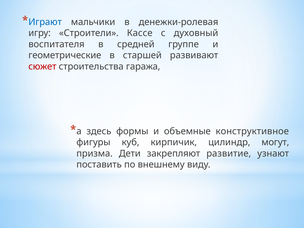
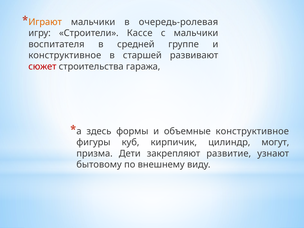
Играют colour: blue -> orange
денежки-ролевая: денежки-ролевая -> очередь-ролевая
с духовный: духовный -> мальчики
геометрические at (65, 55): геометрические -> конструктивное
поставить: поставить -> бытовому
